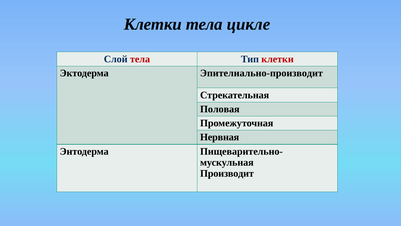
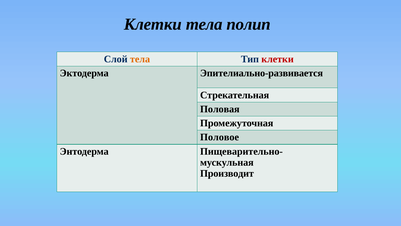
цикле: цикле -> полип
тела at (140, 59) colour: red -> orange
Эпителиально-производит: Эпителиально-производит -> Эпителиально-развивается
Нервная: Нервная -> Половое
